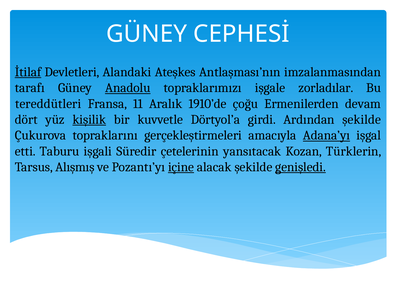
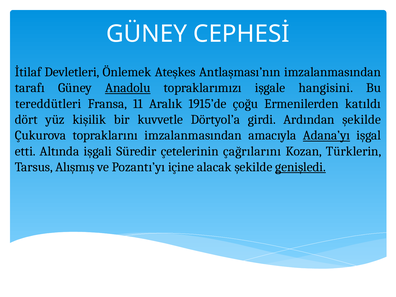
İtilaf underline: present -> none
Alandaki: Alandaki -> Önlemek
zorladılar: zorladılar -> hangisini
1910’de: 1910’de -> 1915’de
devam: devam -> katıldı
kişilik underline: present -> none
topraklarını gerçekleştirmeleri: gerçekleştirmeleri -> imzalanmasından
Taburu: Taburu -> Altında
yansıtacak: yansıtacak -> çağrılarını
içine underline: present -> none
